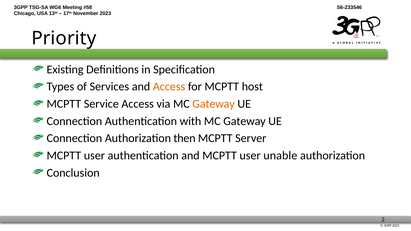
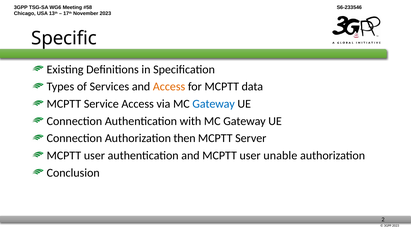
Priority: Priority -> Specific
host: host -> data
Gateway at (214, 104) colour: orange -> blue
